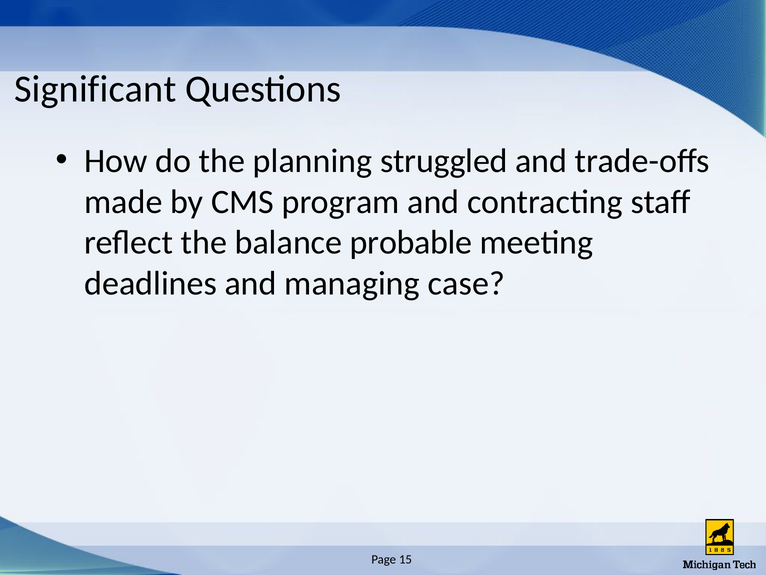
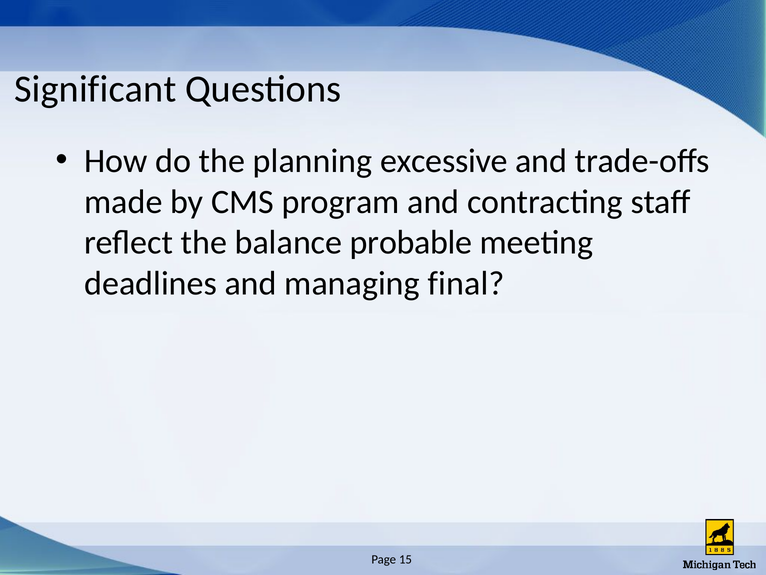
struggled: struggled -> excessive
case: case -> final
